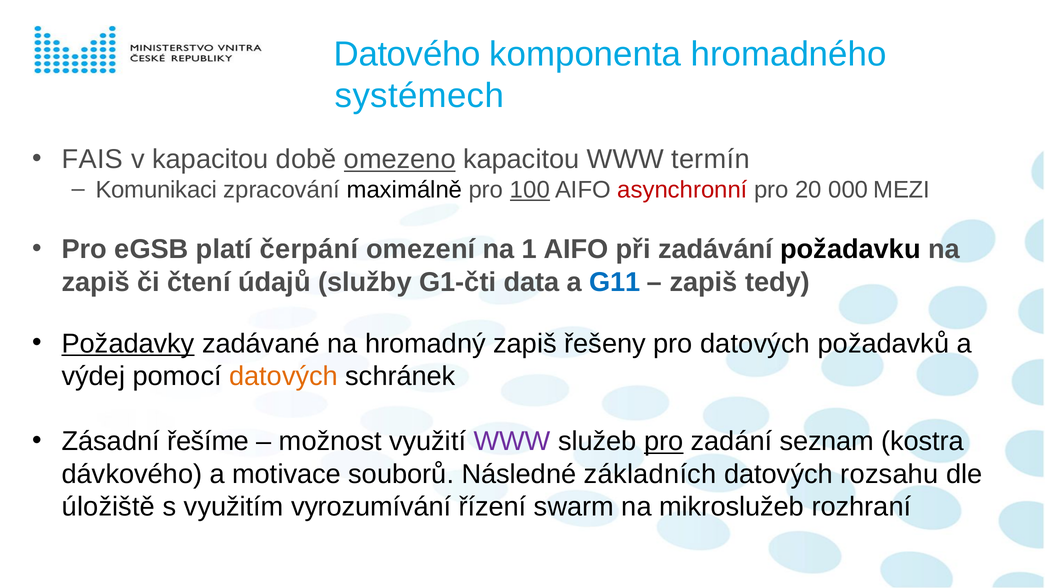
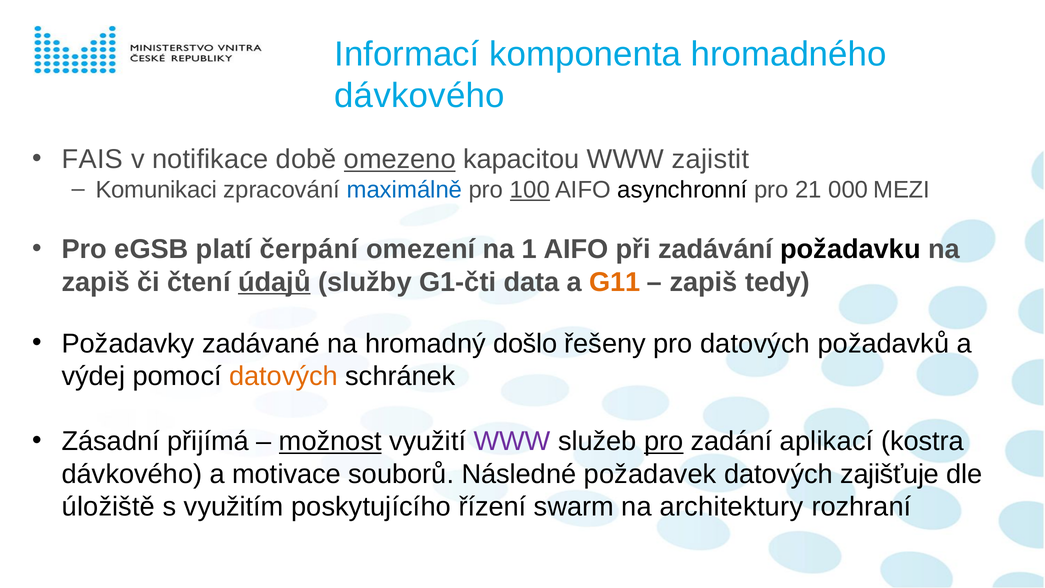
Datového: Datového -> Informací
systémech at (419, 96): systémech -> dávkového
v kapacitou: kapacitou -> notifikace
termín: termín -> zajistit
maximálně colour: black -> blue
asynchronní colour: red -> black
20: 20 -> 21
údajů underline: none -> present
G11 colour: blue -> orange
Požadavky underline: present -> none
hromadný zapiš: zapiš -> došlo
řešíme: řešíme -> přijímá
možnost underline: none -> present
seznam: seznam -> aplikací
základních: základních -> požadavek
rozsahu: rozsahu -> zajišťuje
vyrozumívání: vyrozumívání -> poskytujícího
mikroslužeb: mikroslužeb -> architektury
